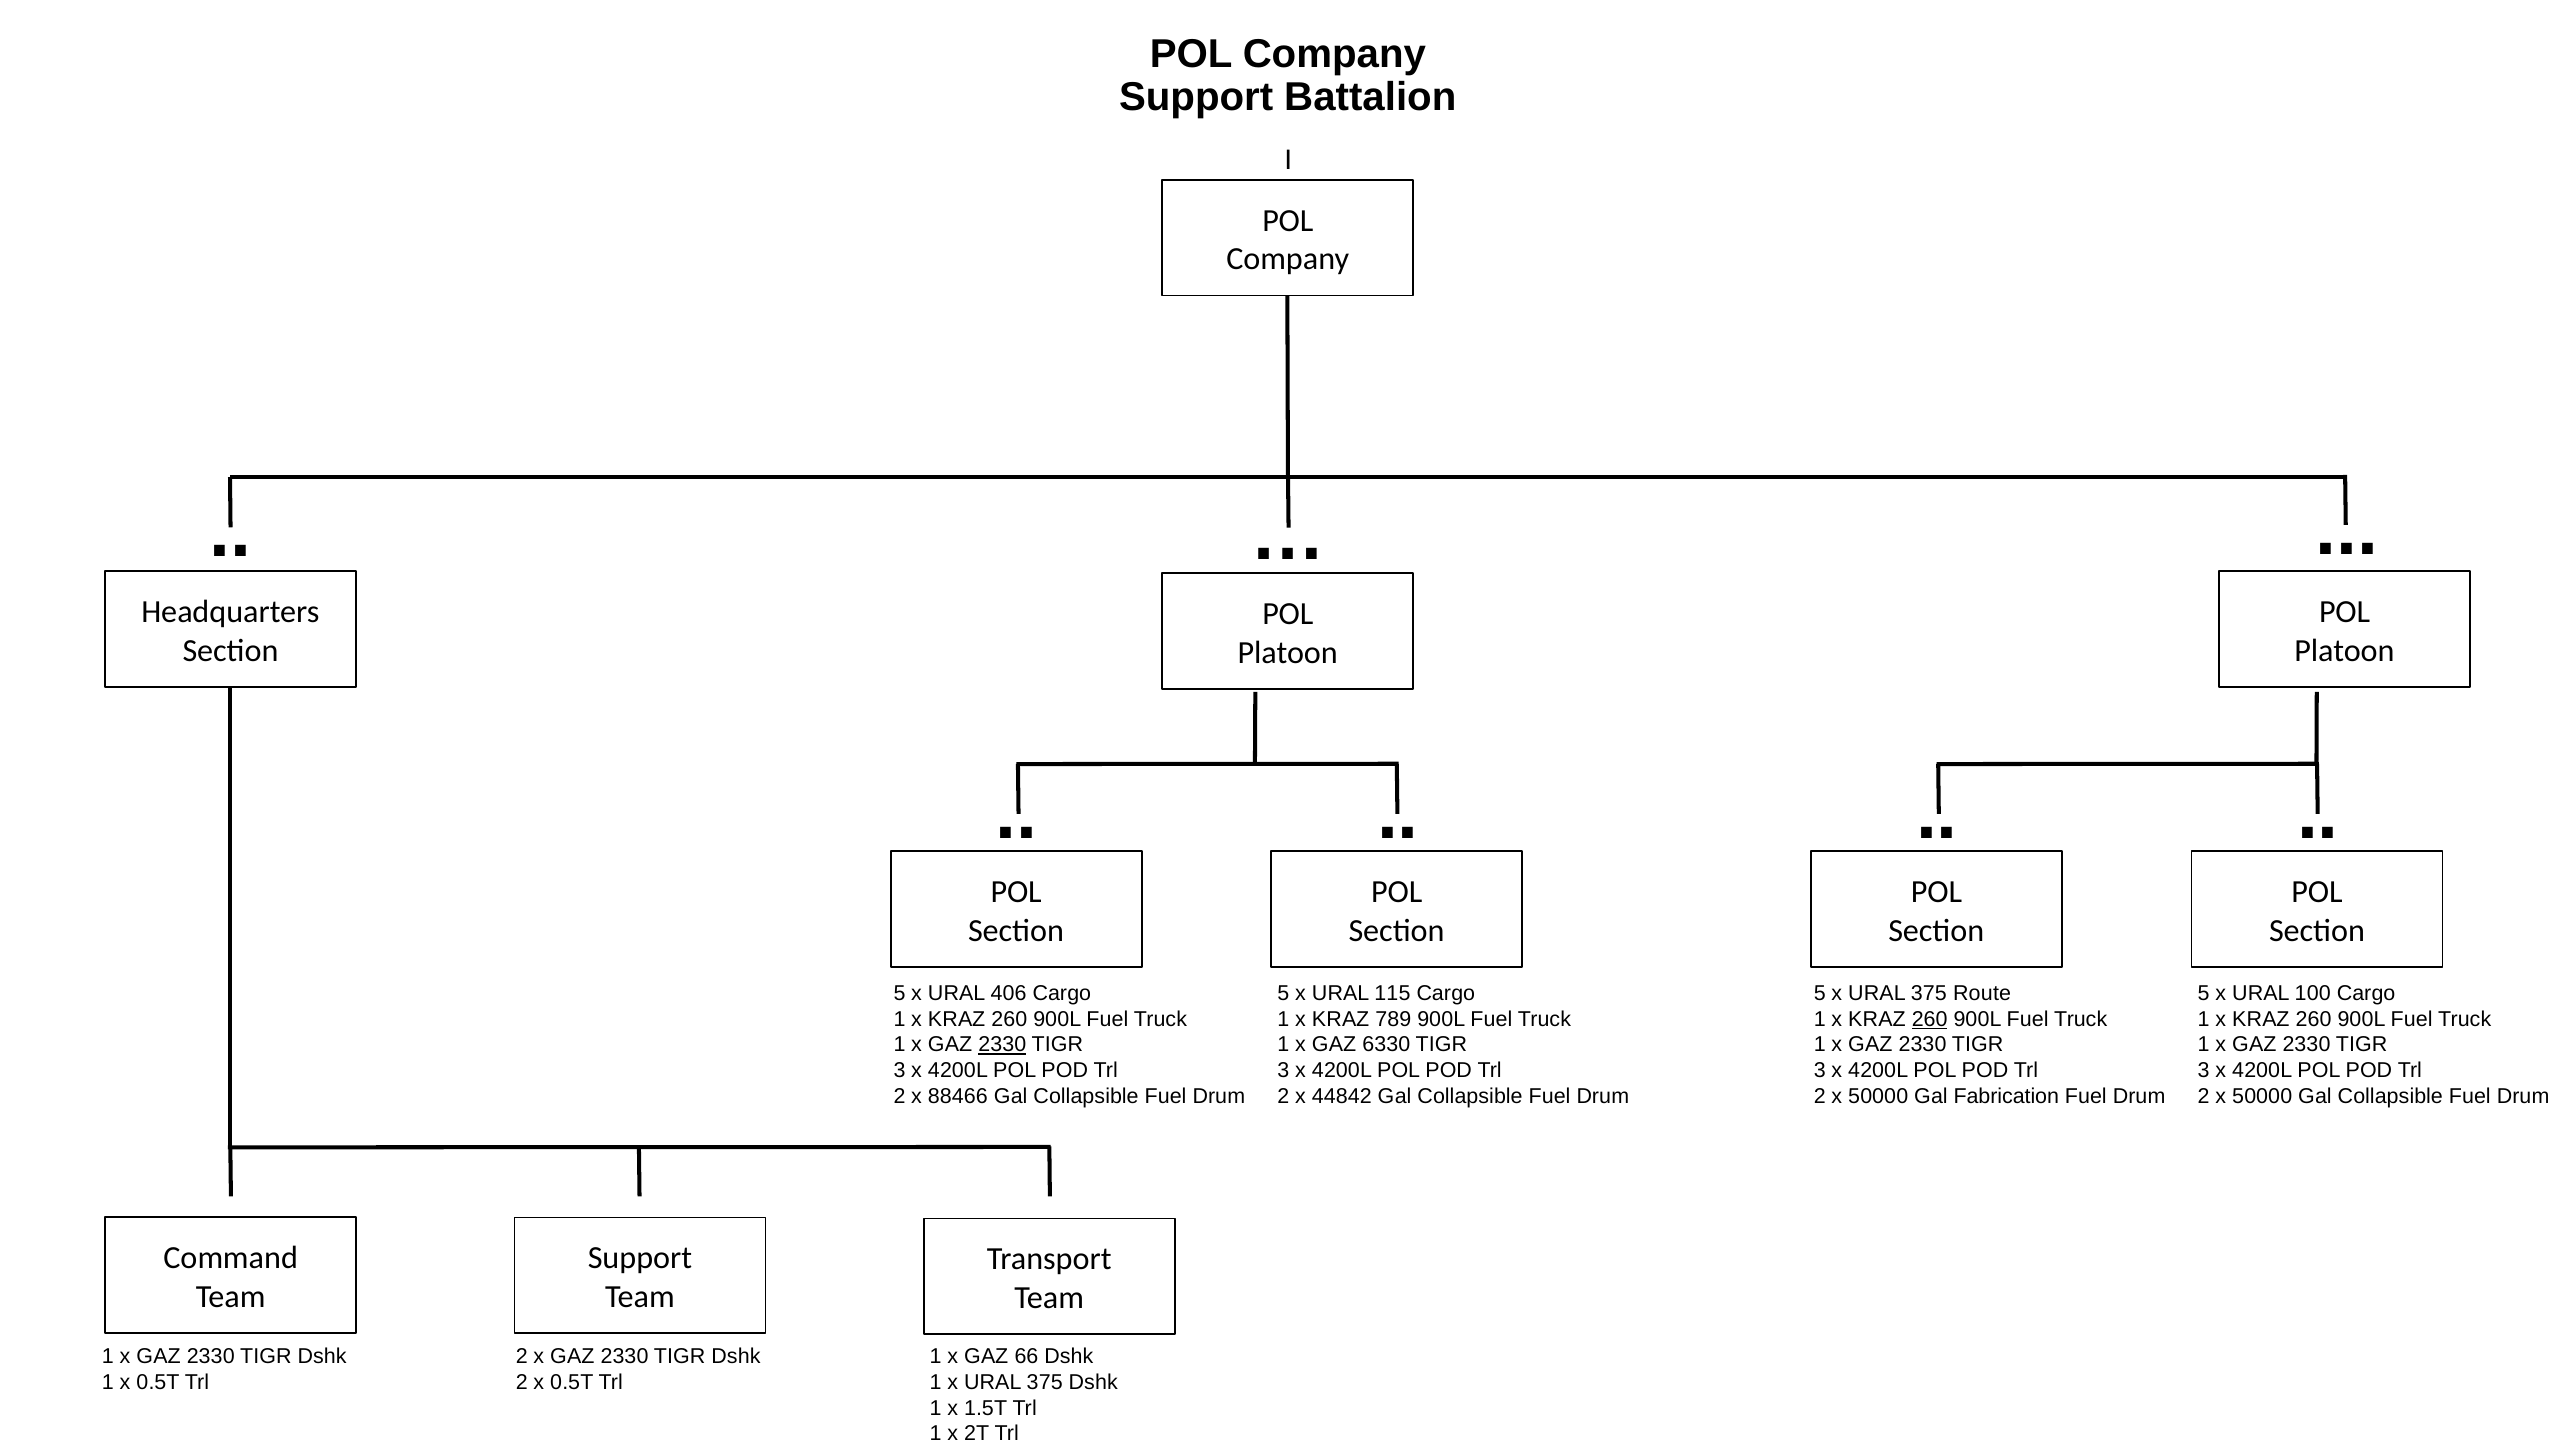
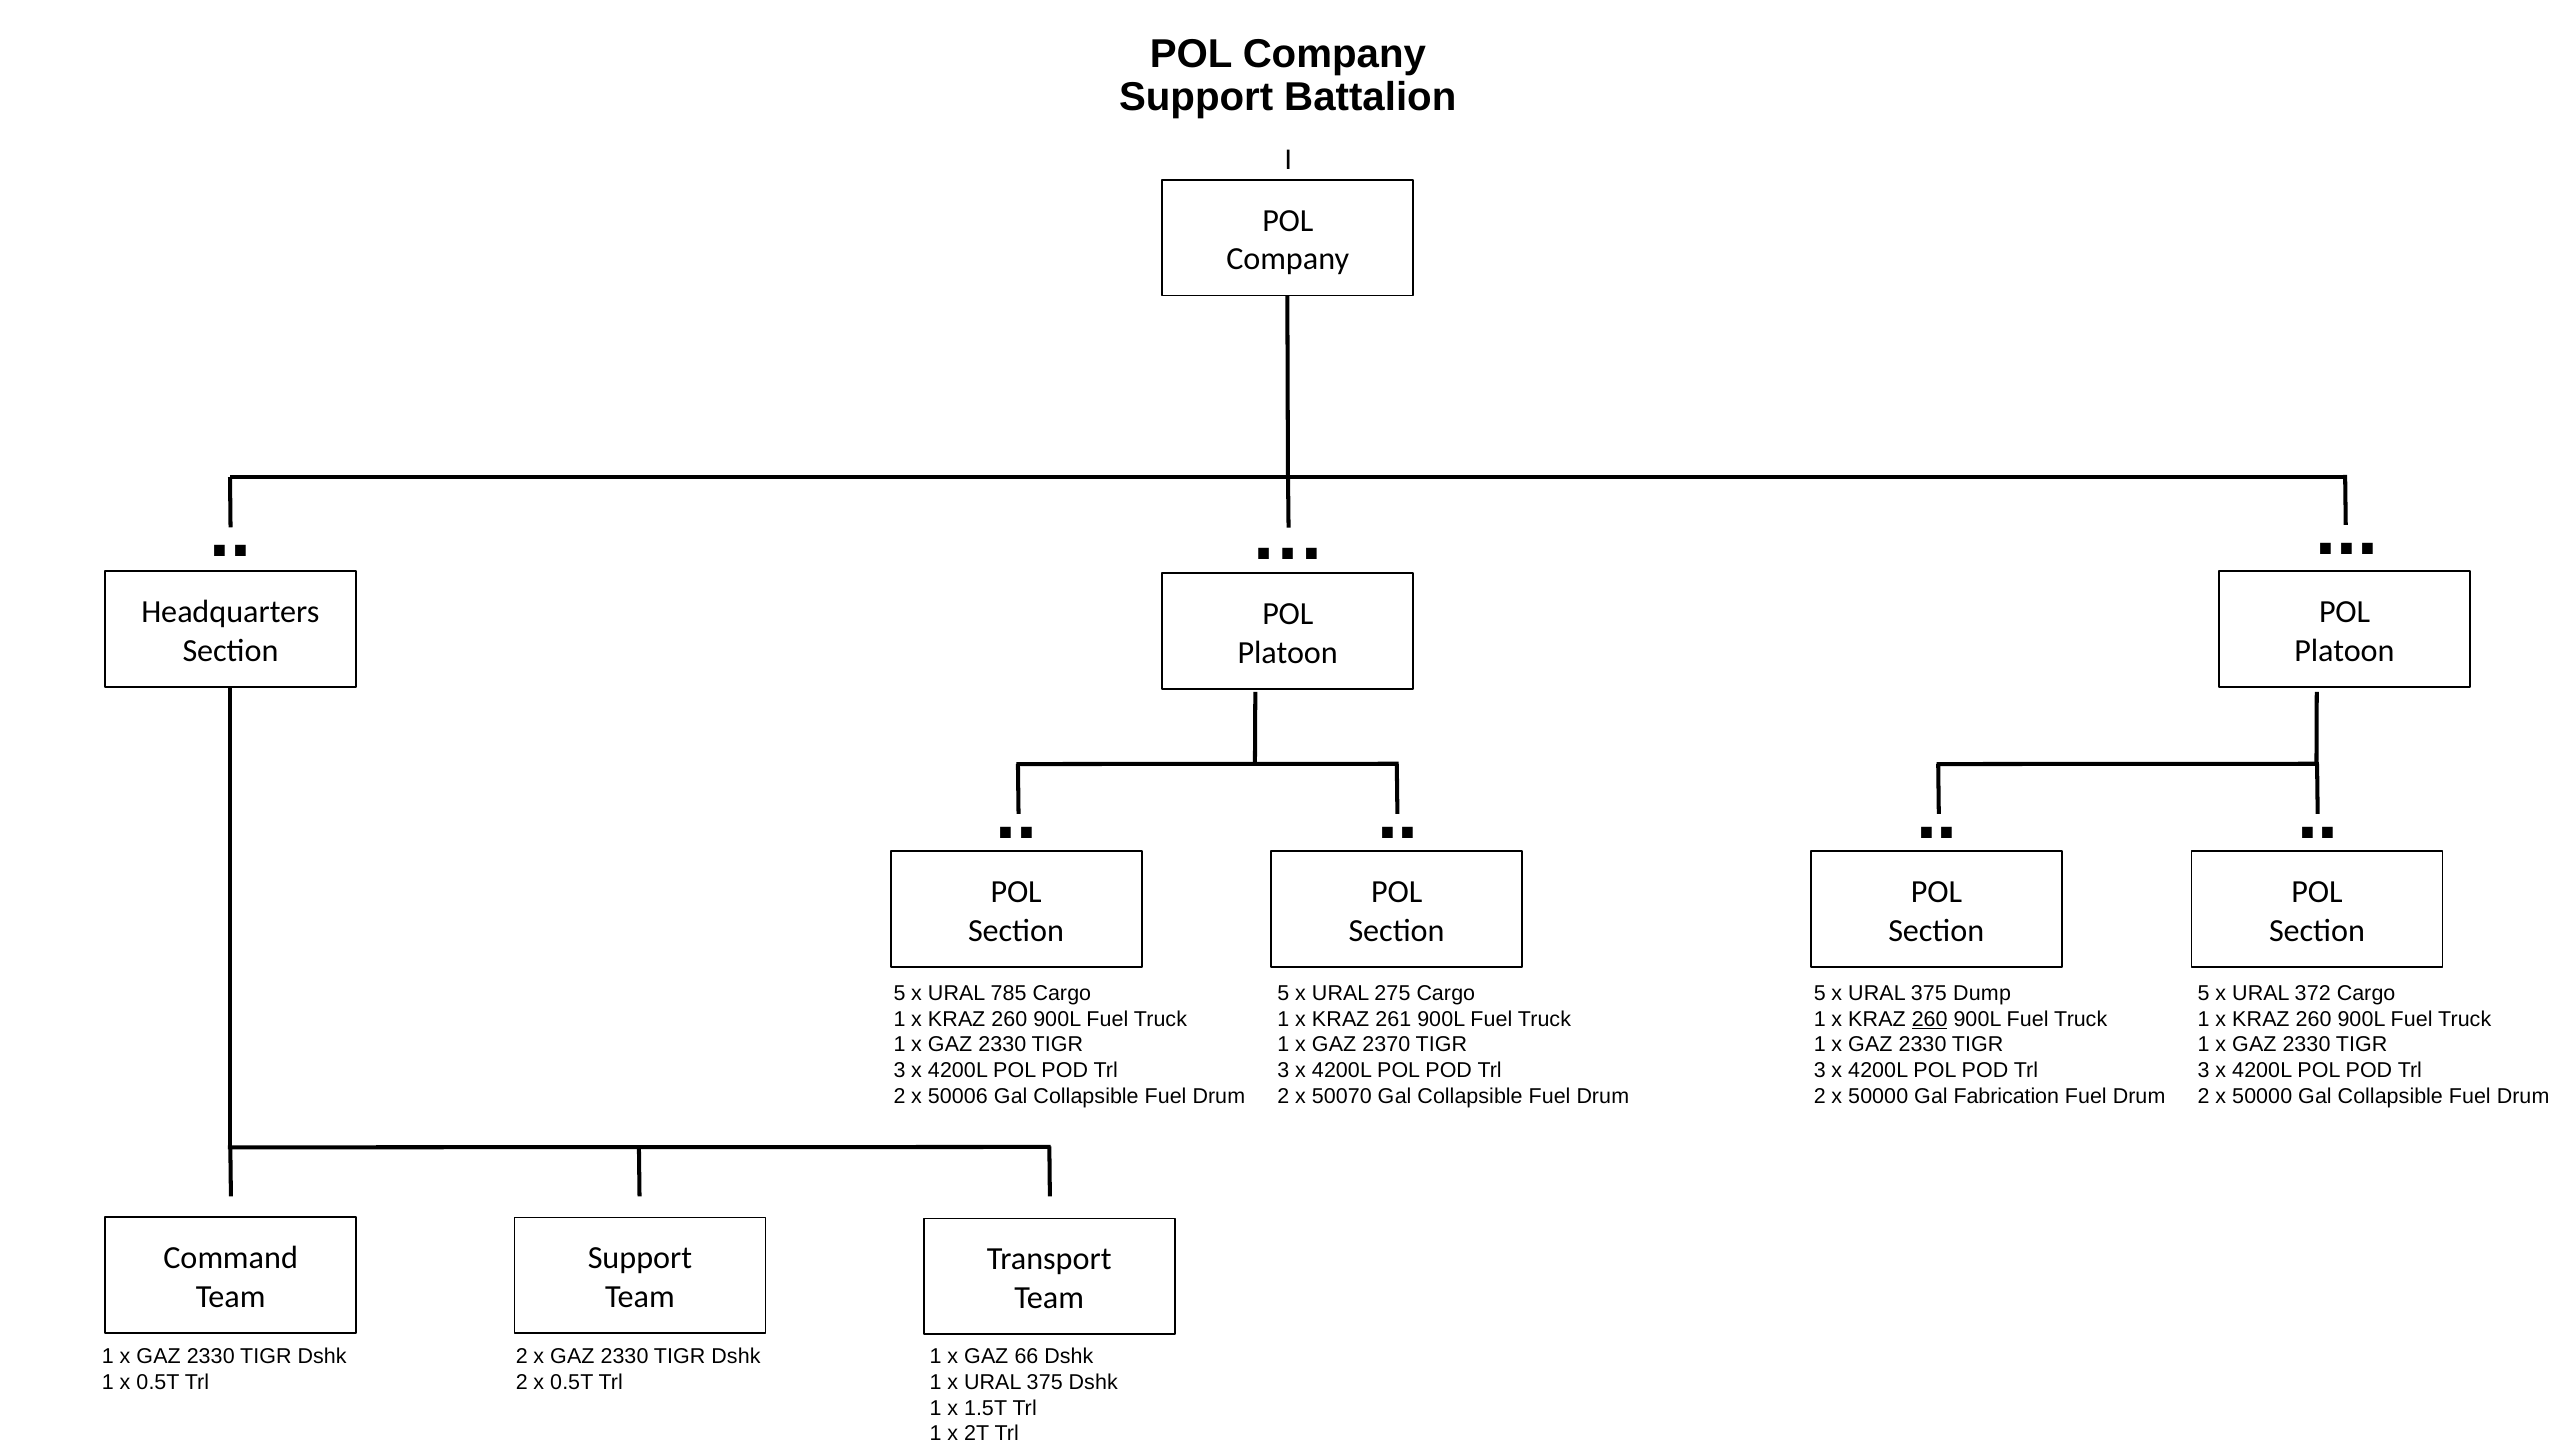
406: 406 -> 785
115: 115 -> 275
Route: Route -> Dump
100: 100 -> 372
789: 789 -> 261
2330 at (1002, 1045) underline: present -> none
6330: 6330 -> 2370
88466: 88466 -> 50006
44842: 44842 -> 50070
